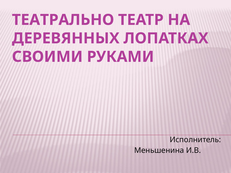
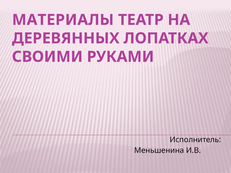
ТЕАТРАЛЬНО: ТЕАТРАЛЬНО -> МАТЕРИАЛЫ
